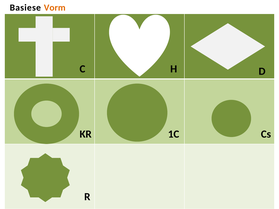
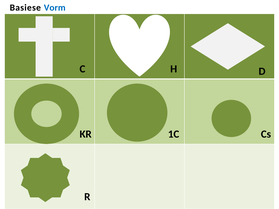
Vorm colour: orange -> blue
